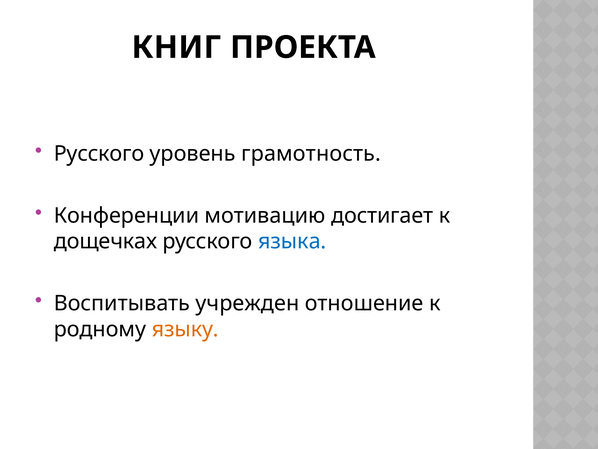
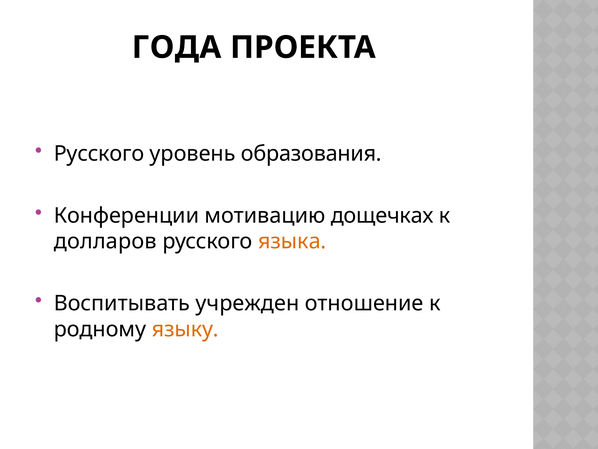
КНИГ: КНИГ -> ГОДА
грамотность: грамотность -> образования
достигает: достигает -> дощечках
дощечках: дощечках -> долларов
языка colour: blue -> orange
